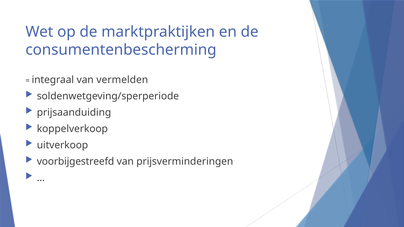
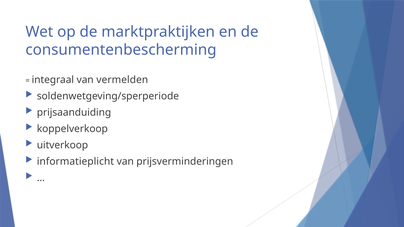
voorbijgestreefd: voorbijgestreefd -> informatieplicht
